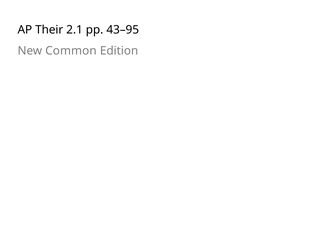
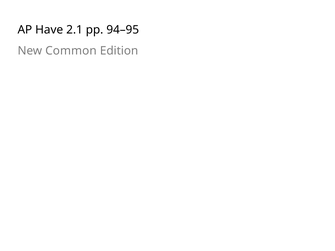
Their: Their -> Have
43–95: 43–95 -> 94–95
